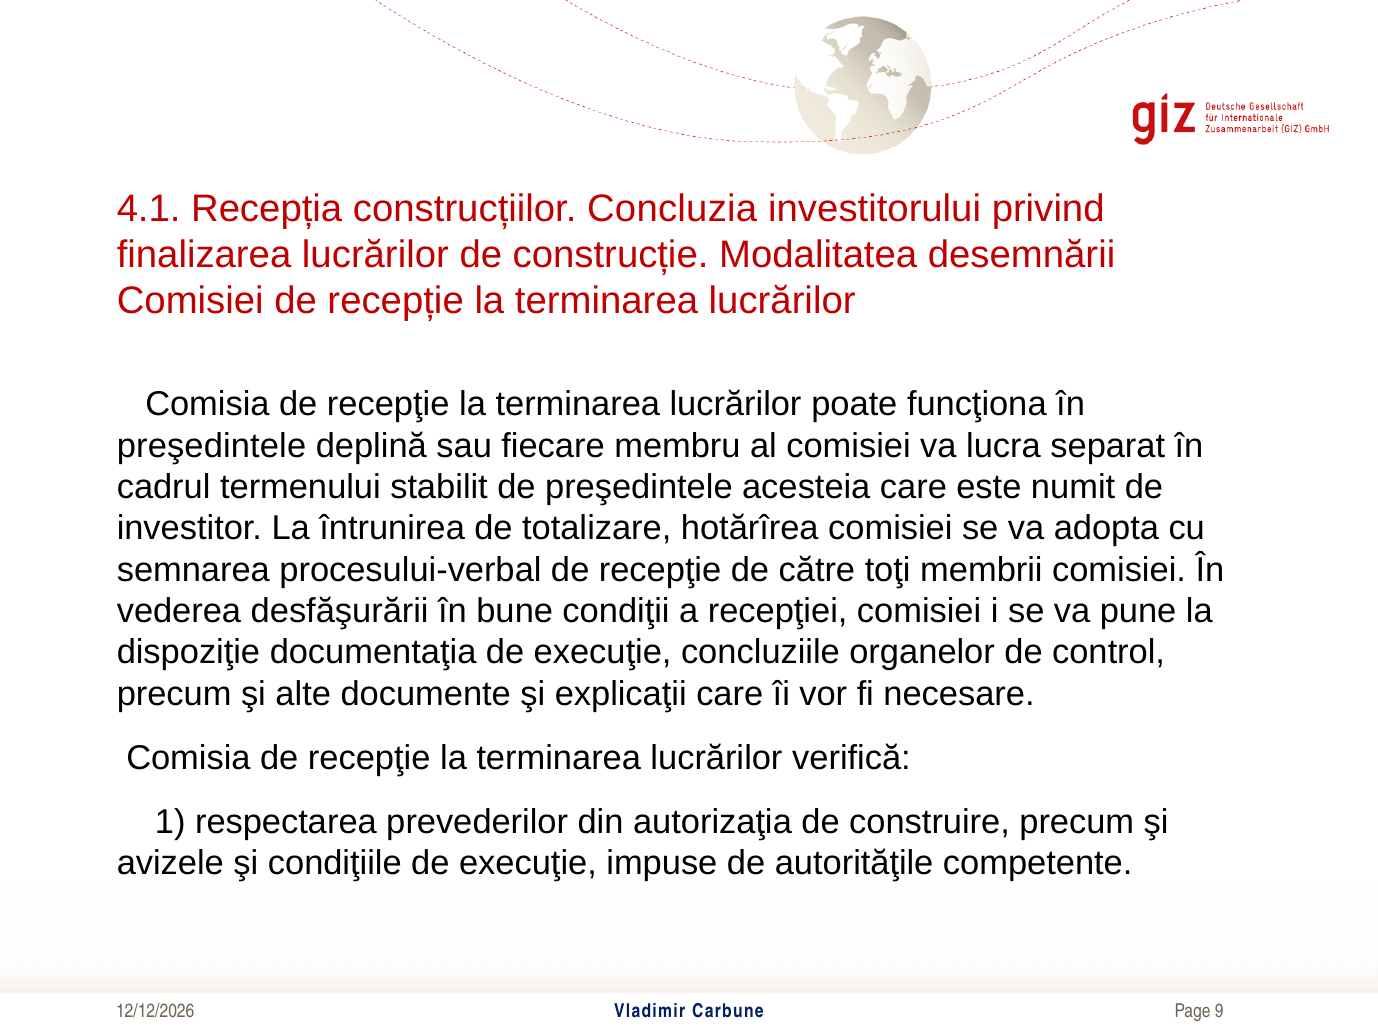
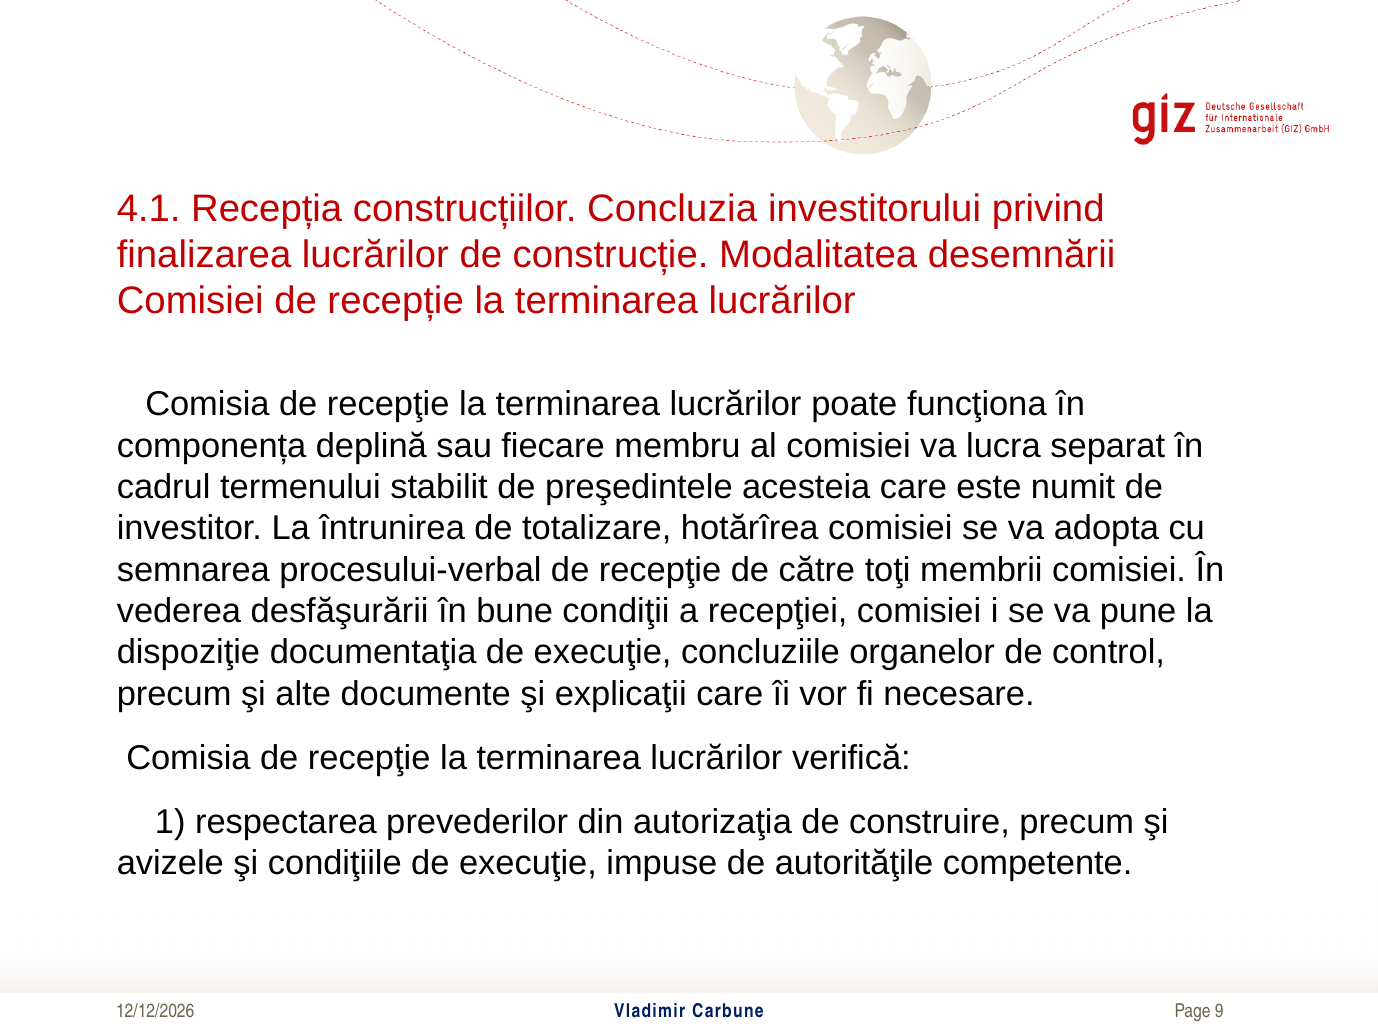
preşedintele at (212, 446): preşedintele -> componența
